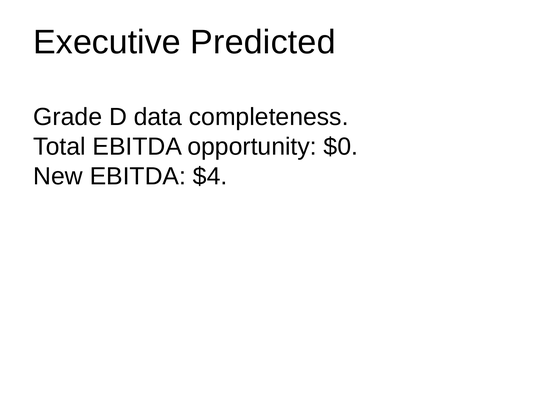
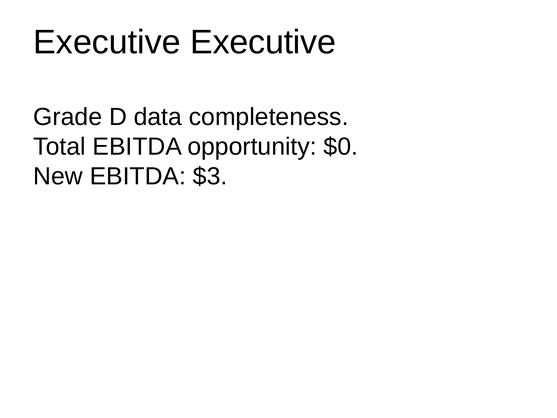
Executive Predicted: Predicted -> Executive
$4: $4 -> $3
